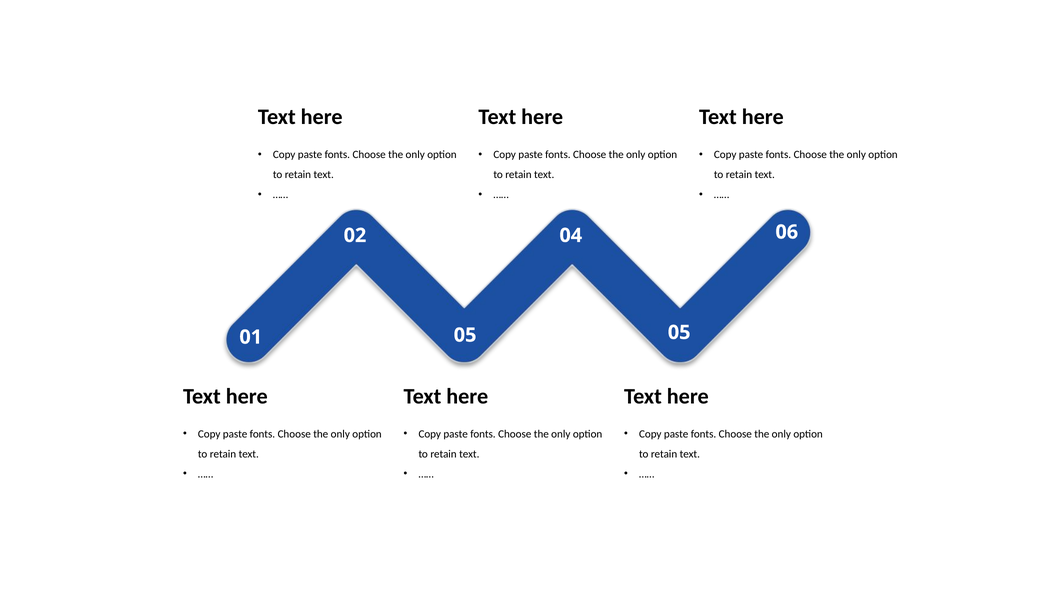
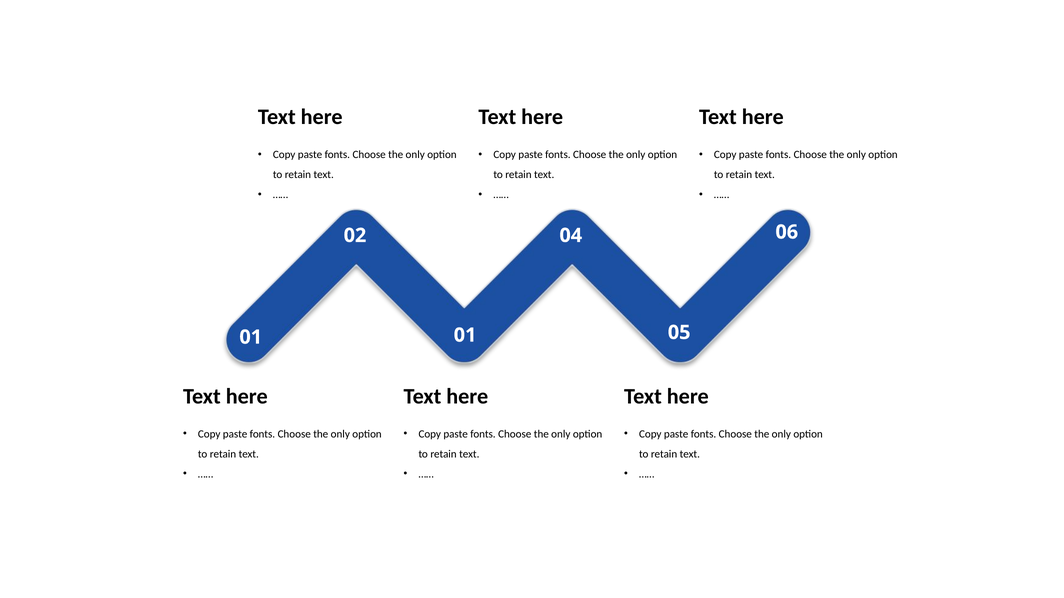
01 05: 05 -> 01
